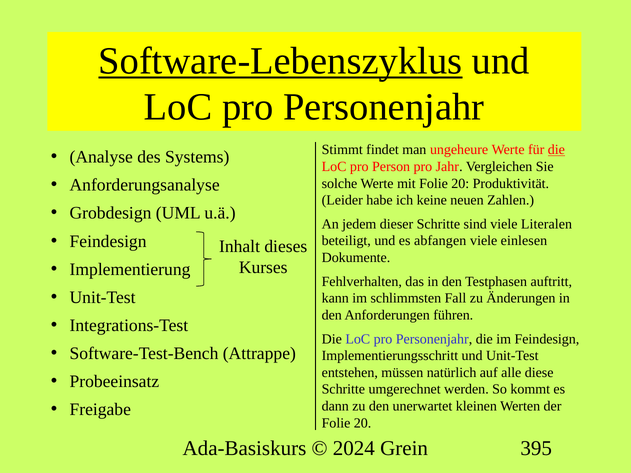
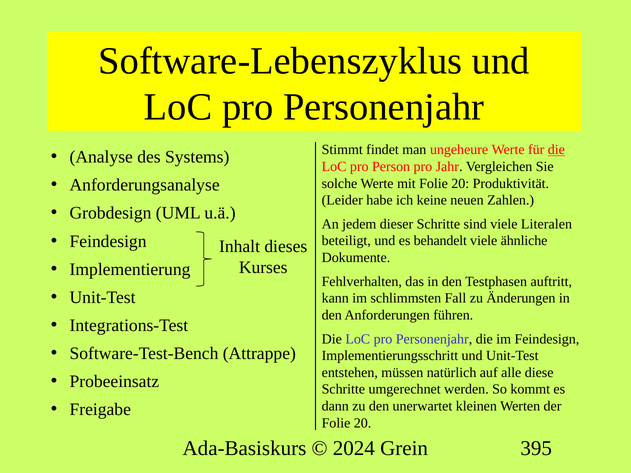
Software-Lebenszyklus underline: present -> none
abfangen: abfangen -> behandelt
einlesen: einlesen -> ähnliche
